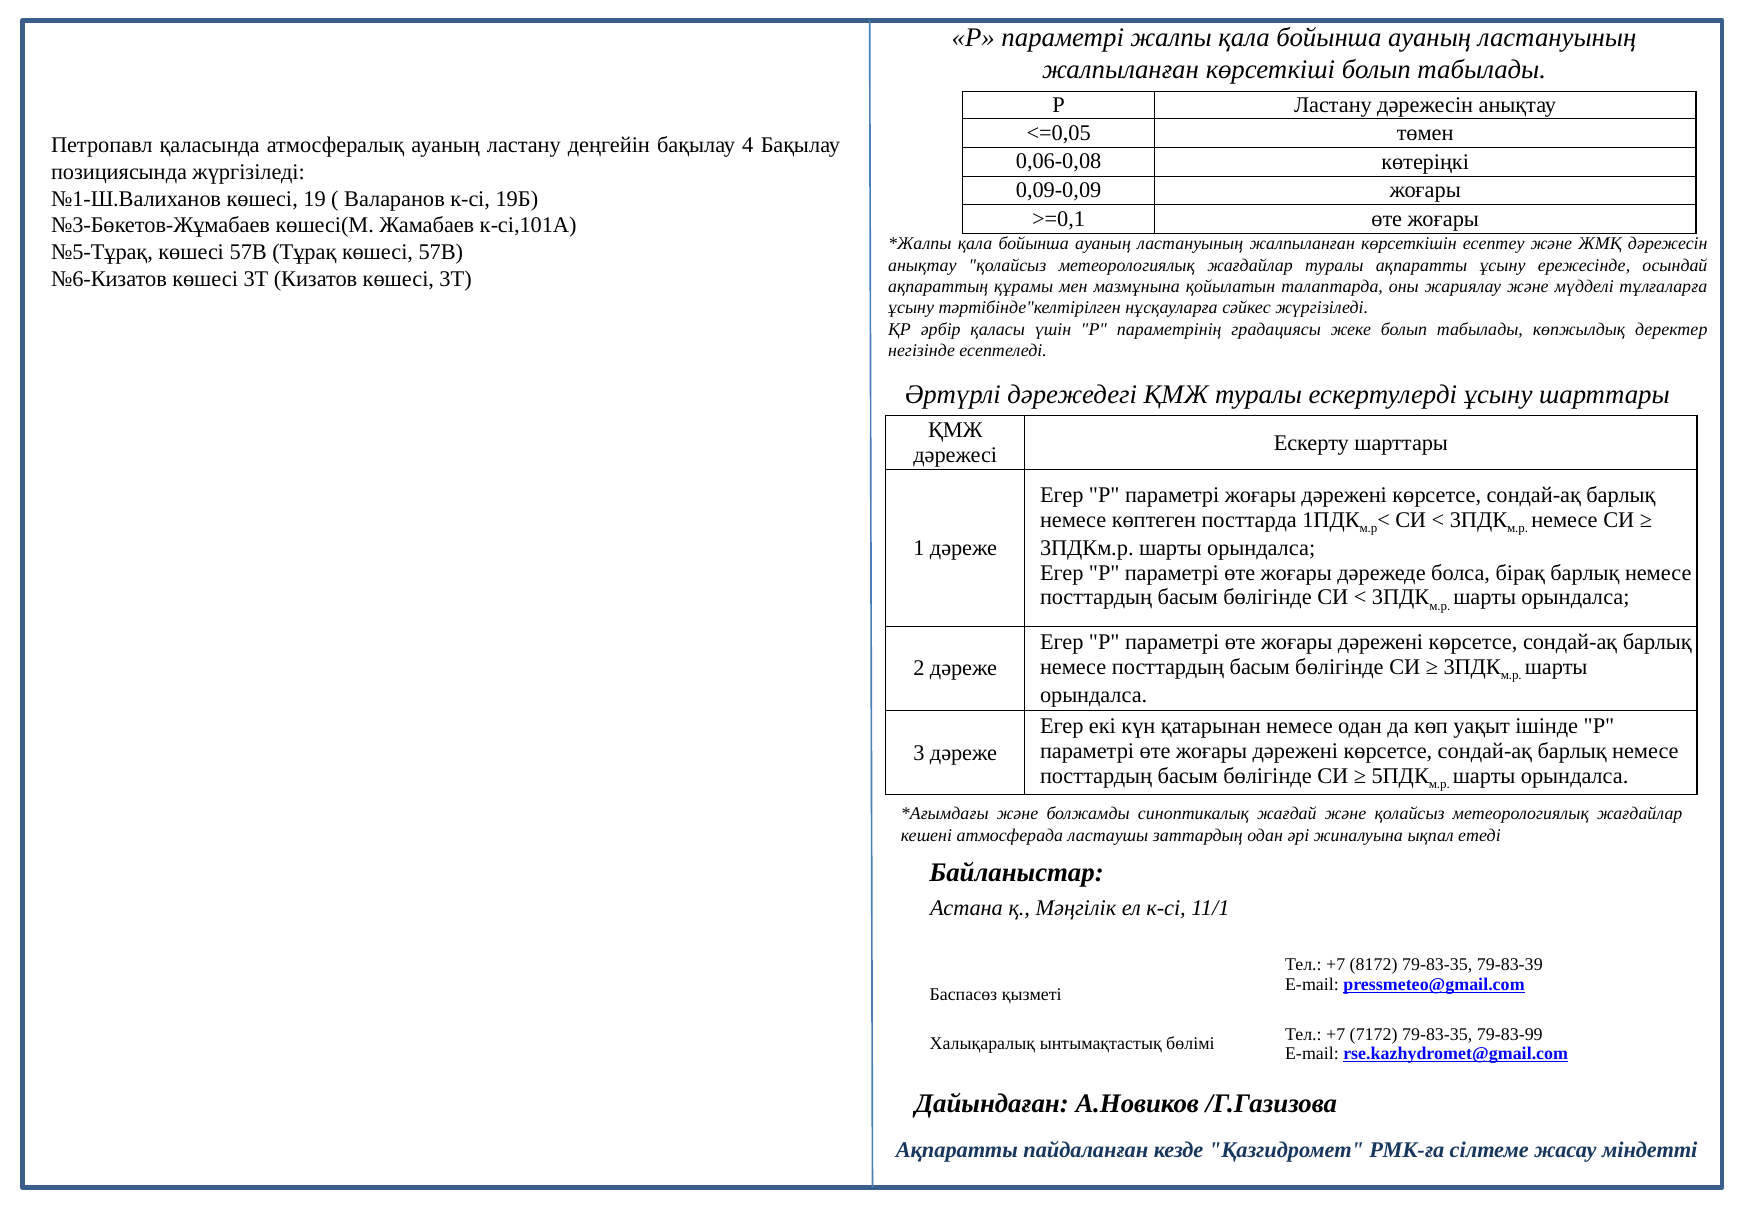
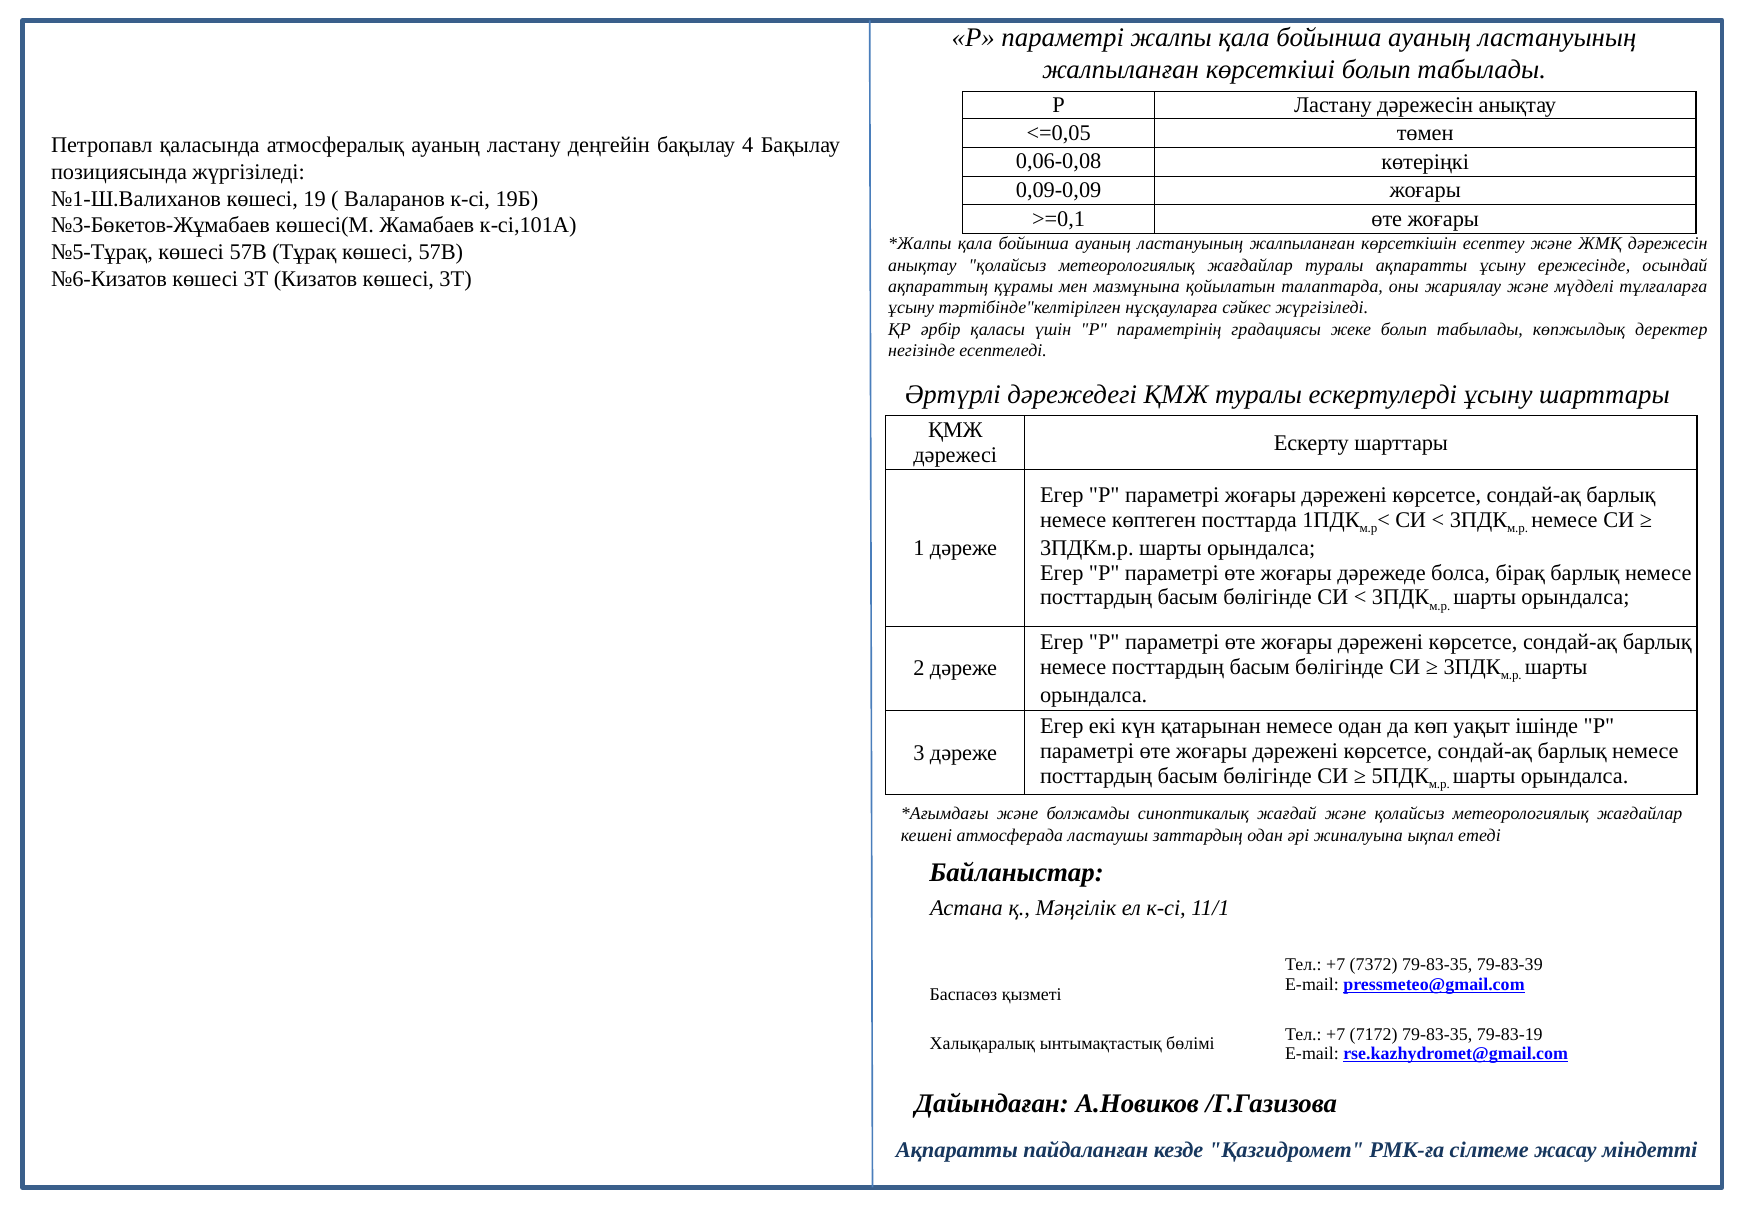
8172: 8172 -> 7372
79-83-99: 79-83-99 -> 79-83-19
